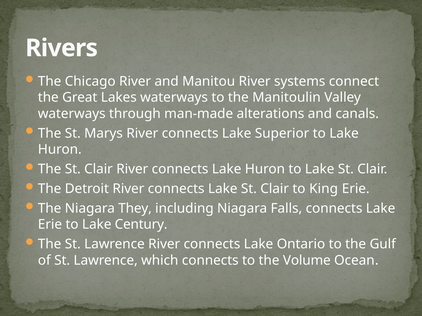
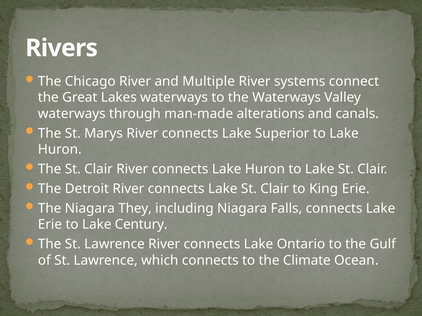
Manitou: Manitou -> Multiple
the Manitoulin: Manitoulin -> Waterways
Volume: Volume -> Climate
